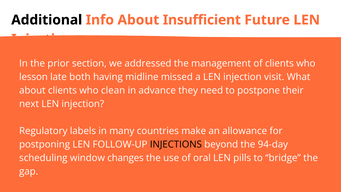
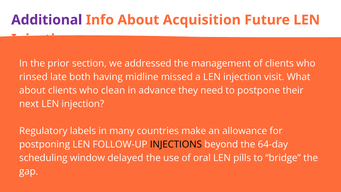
Additional colour: black -> purple
Insufficient: Insufficient -> Acquisition
lesson: lesson -> rinsed
94-day: 94-day -> 64-day
changes: changes -> delayed
